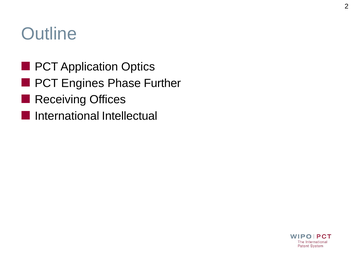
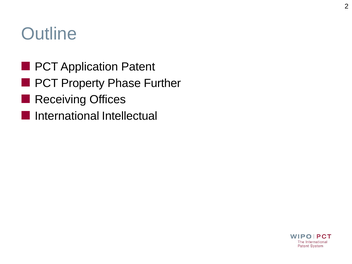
Optics: Optics -> Patent
Engines: Engines -> Property
